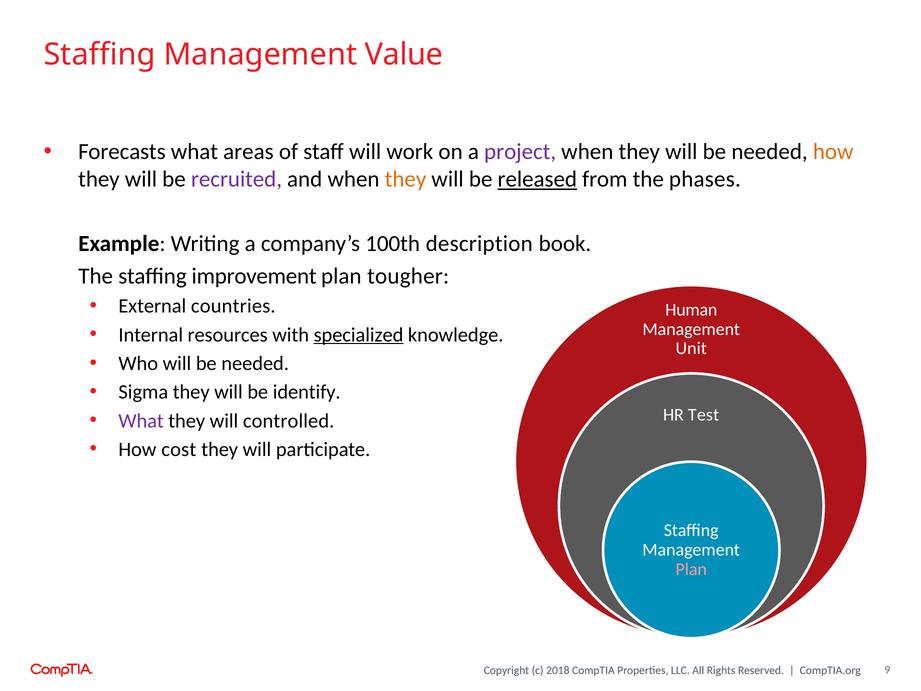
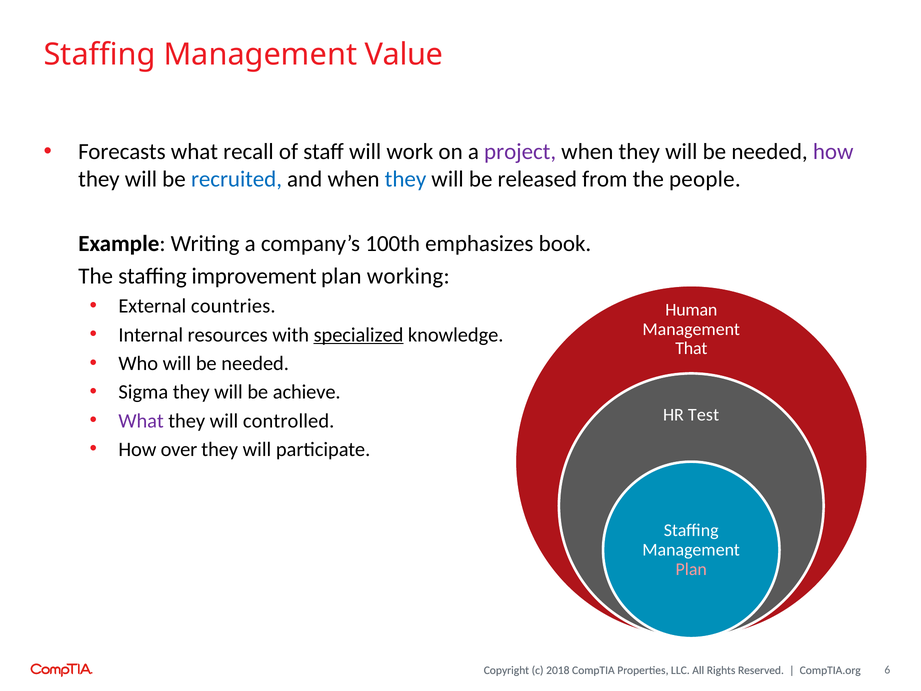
areas: areas -> recall
how at (833, 152) colour: orange -> purple
recruited colour: purple -> blue
they at (406, 179) colour: orange -> blue
released underline: present -> none
phases: phases -> people
description: description -> emphasizes
tougher: tougher -> working
Unit: Unit -> That
identify: identify -> achieve
cost: cost -> over
9: 9 -> 6
